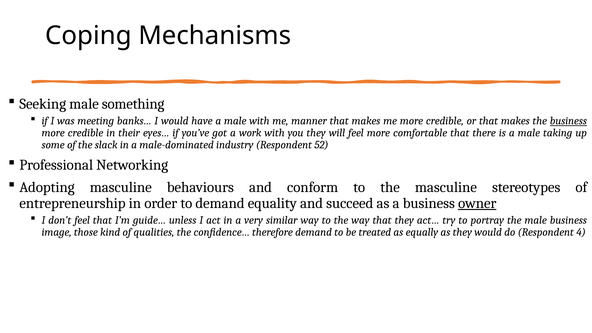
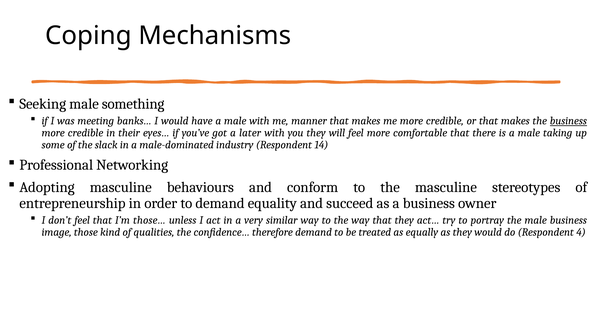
work: work -> later
52: 52 -> 14
owner underline: present -> none
guide…: guide… -> those…
